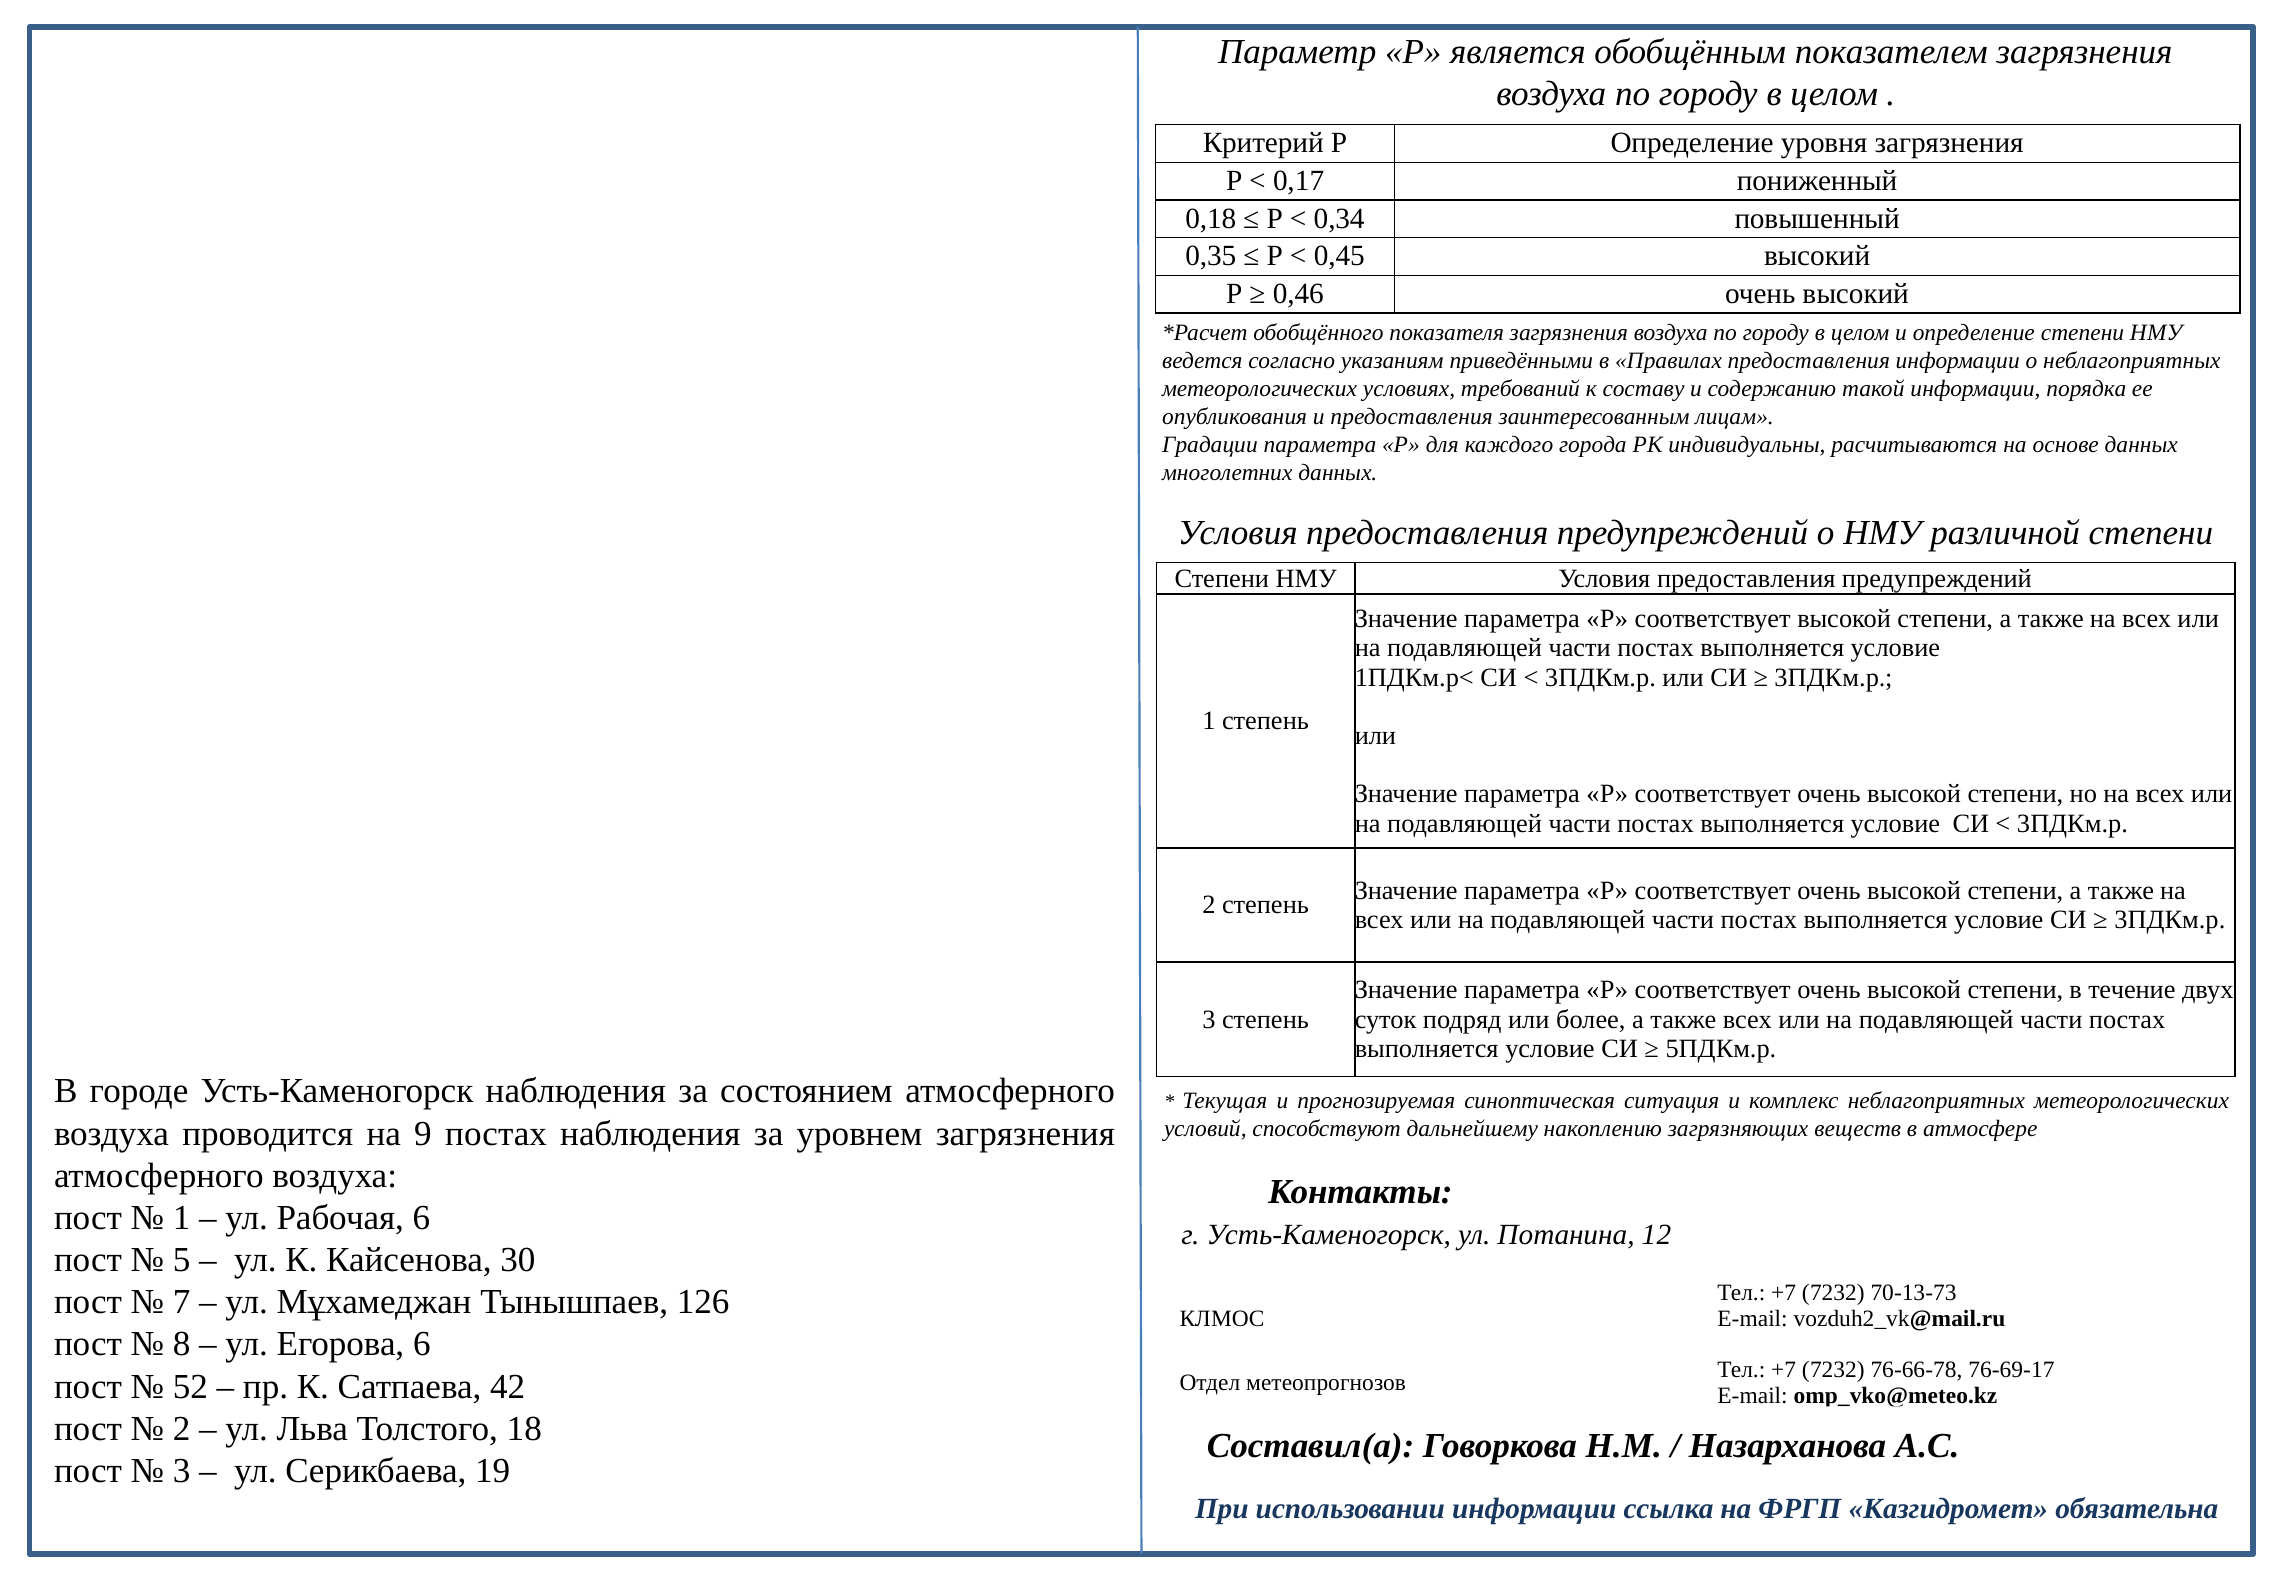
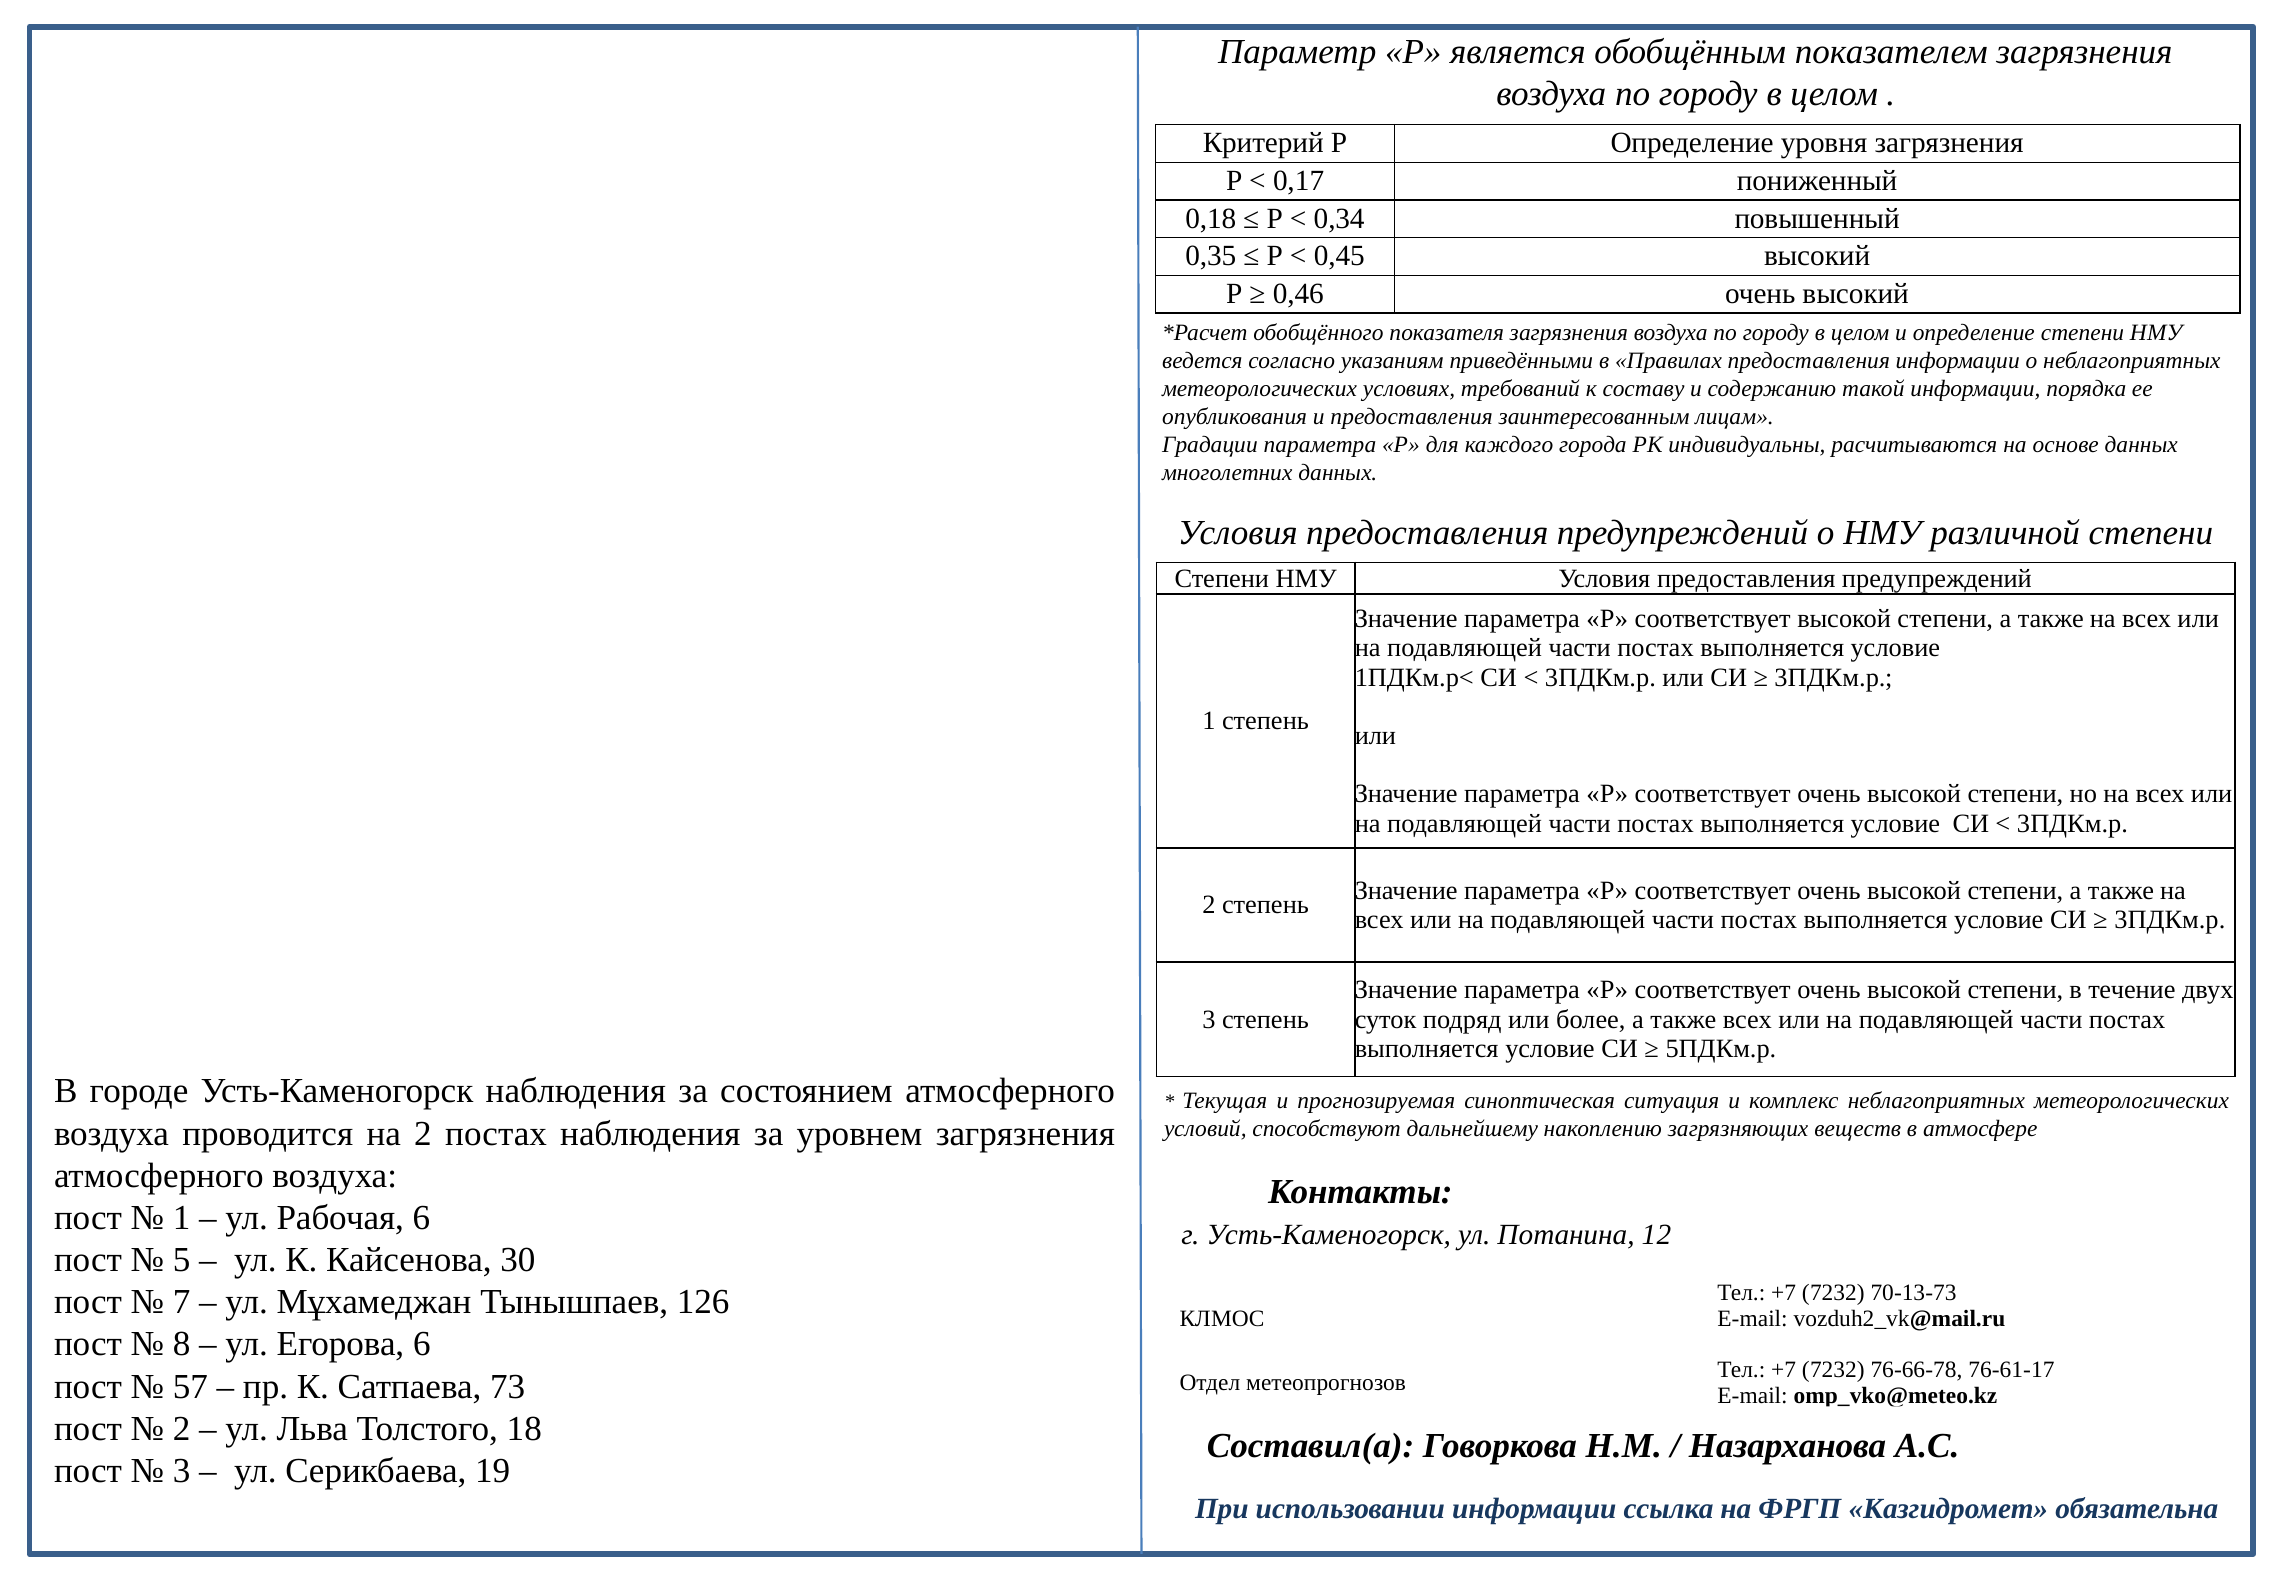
на 9: 9 -> 2
76-69-17: 76-69-17 -> 76-61-17
52: 52 -> 57
42: 42 -> 73
